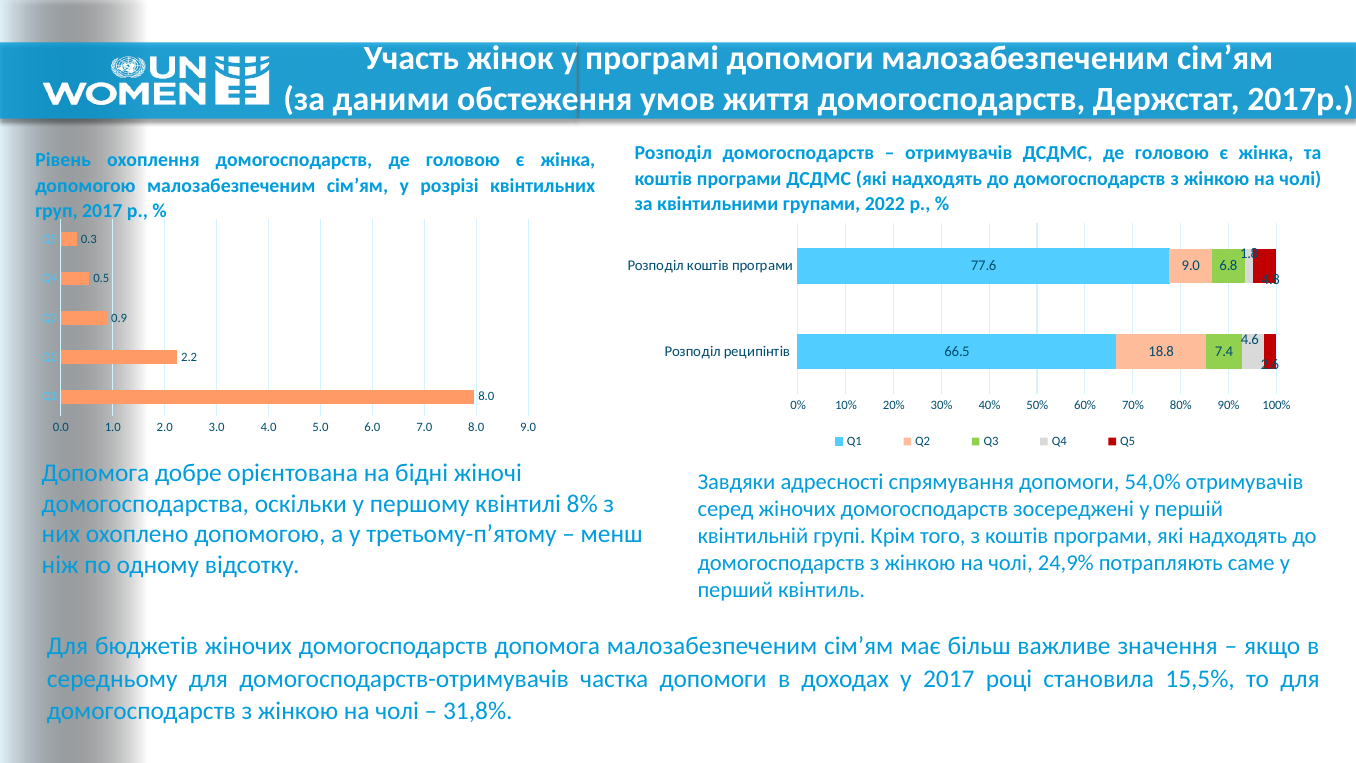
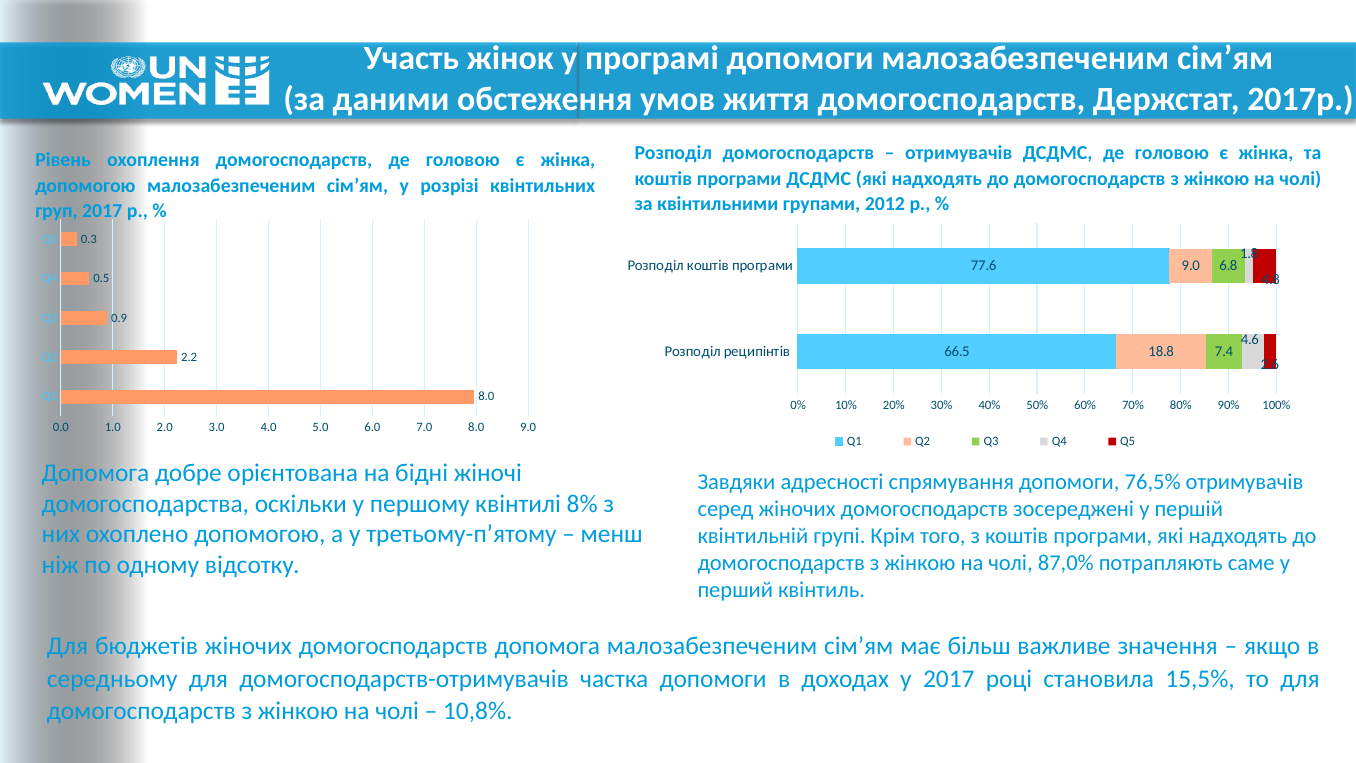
2022: 2022 -> 2012
54,0%: 54,0% -> 76,5%
24,9%: 24,9% -> 87,0%
31,8%: 31,8% -> 10,8%
